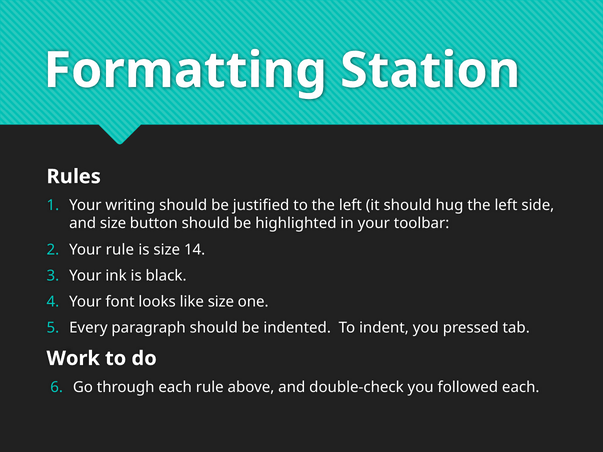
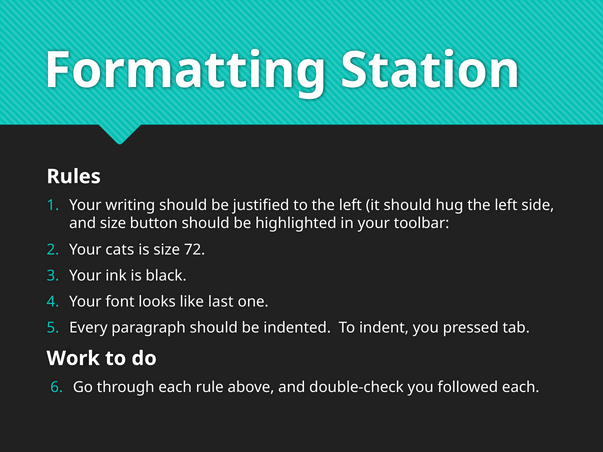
Your rule: rule -> cats
14: 14 -> 72
like size: size -> last
